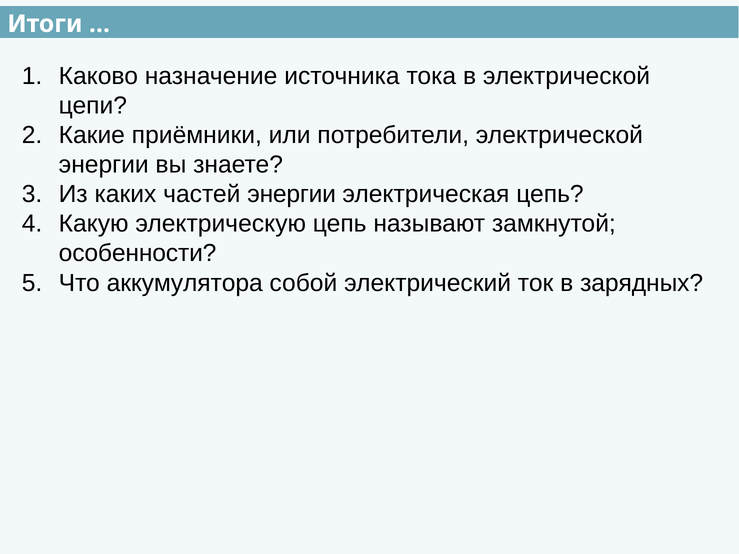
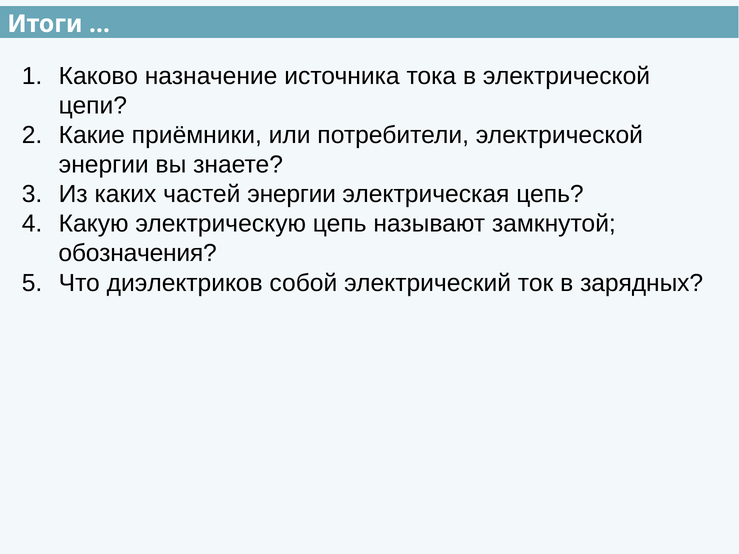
особенности: особенности -> обозначения
аккумулятора: аккумулятора -> диэлектриков
